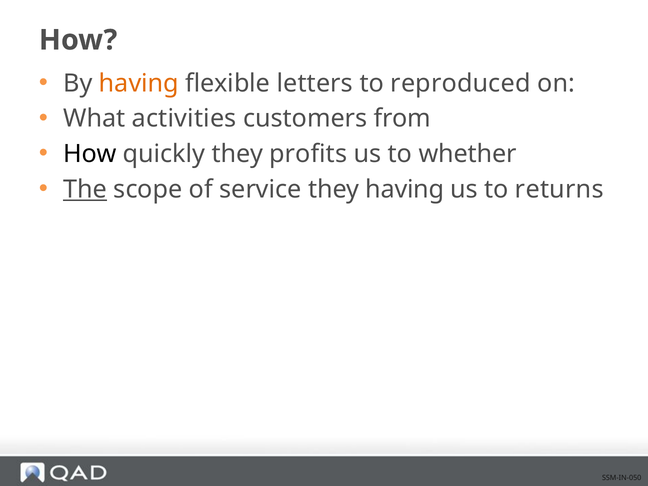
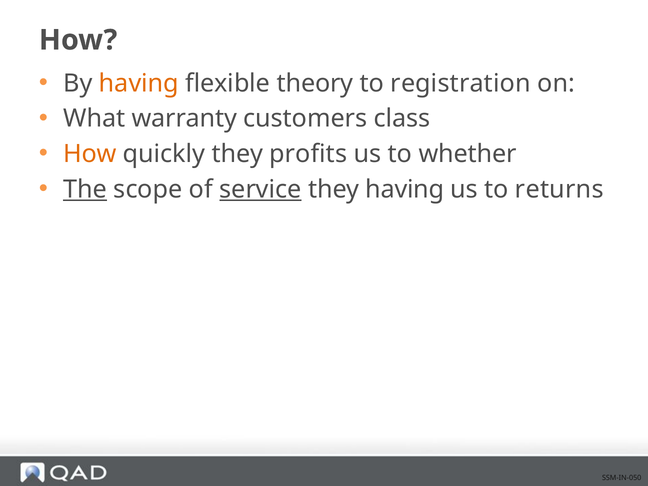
letters: letters -> theory
reproduced: reproduced -> registration
activities: activities -> warranty
from: from -> class
How at (90, 154) colour: black -> orange
service underline: none -> present
